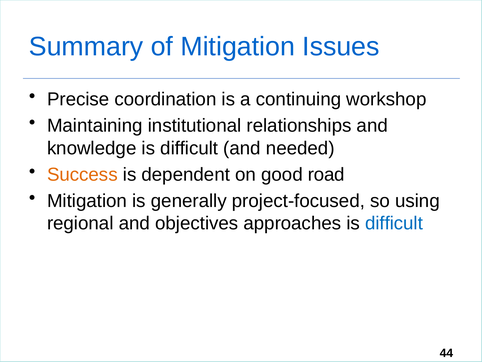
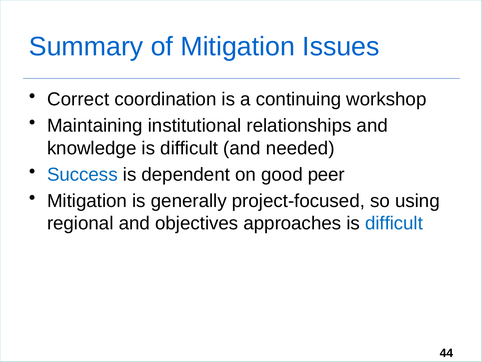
Precise: Precise -> Correct
Success colour: orange -> blue
road: road -> peer
